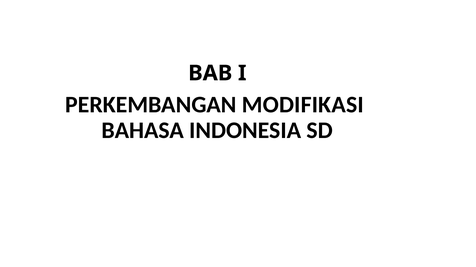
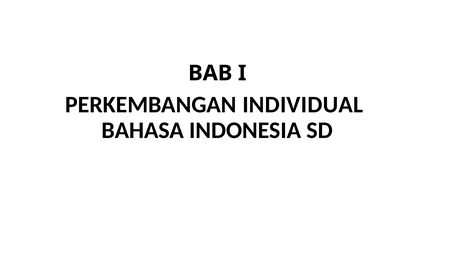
MODIFIKASI: MODIFIKASI -> INDIVIDUAL
